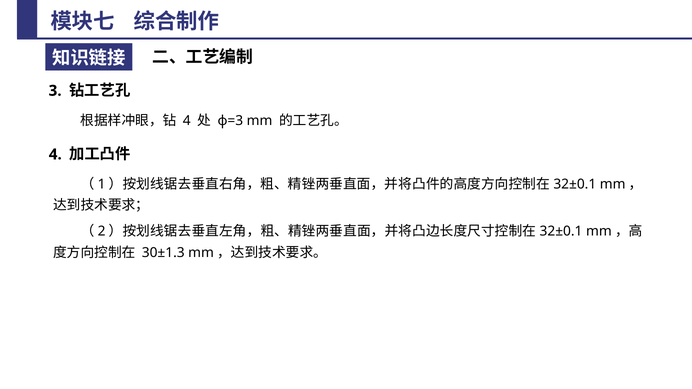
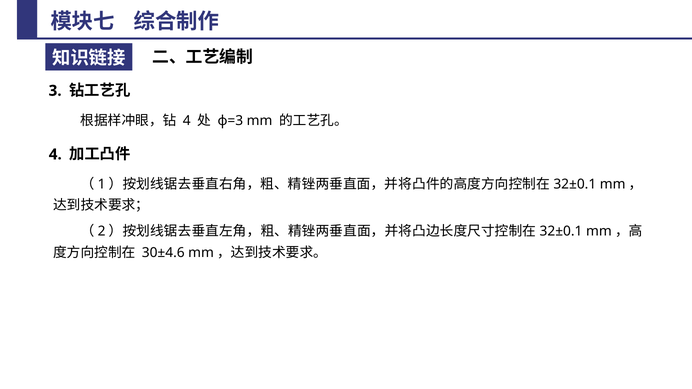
30±1.3: 30±1.3 -> 30±4.6
